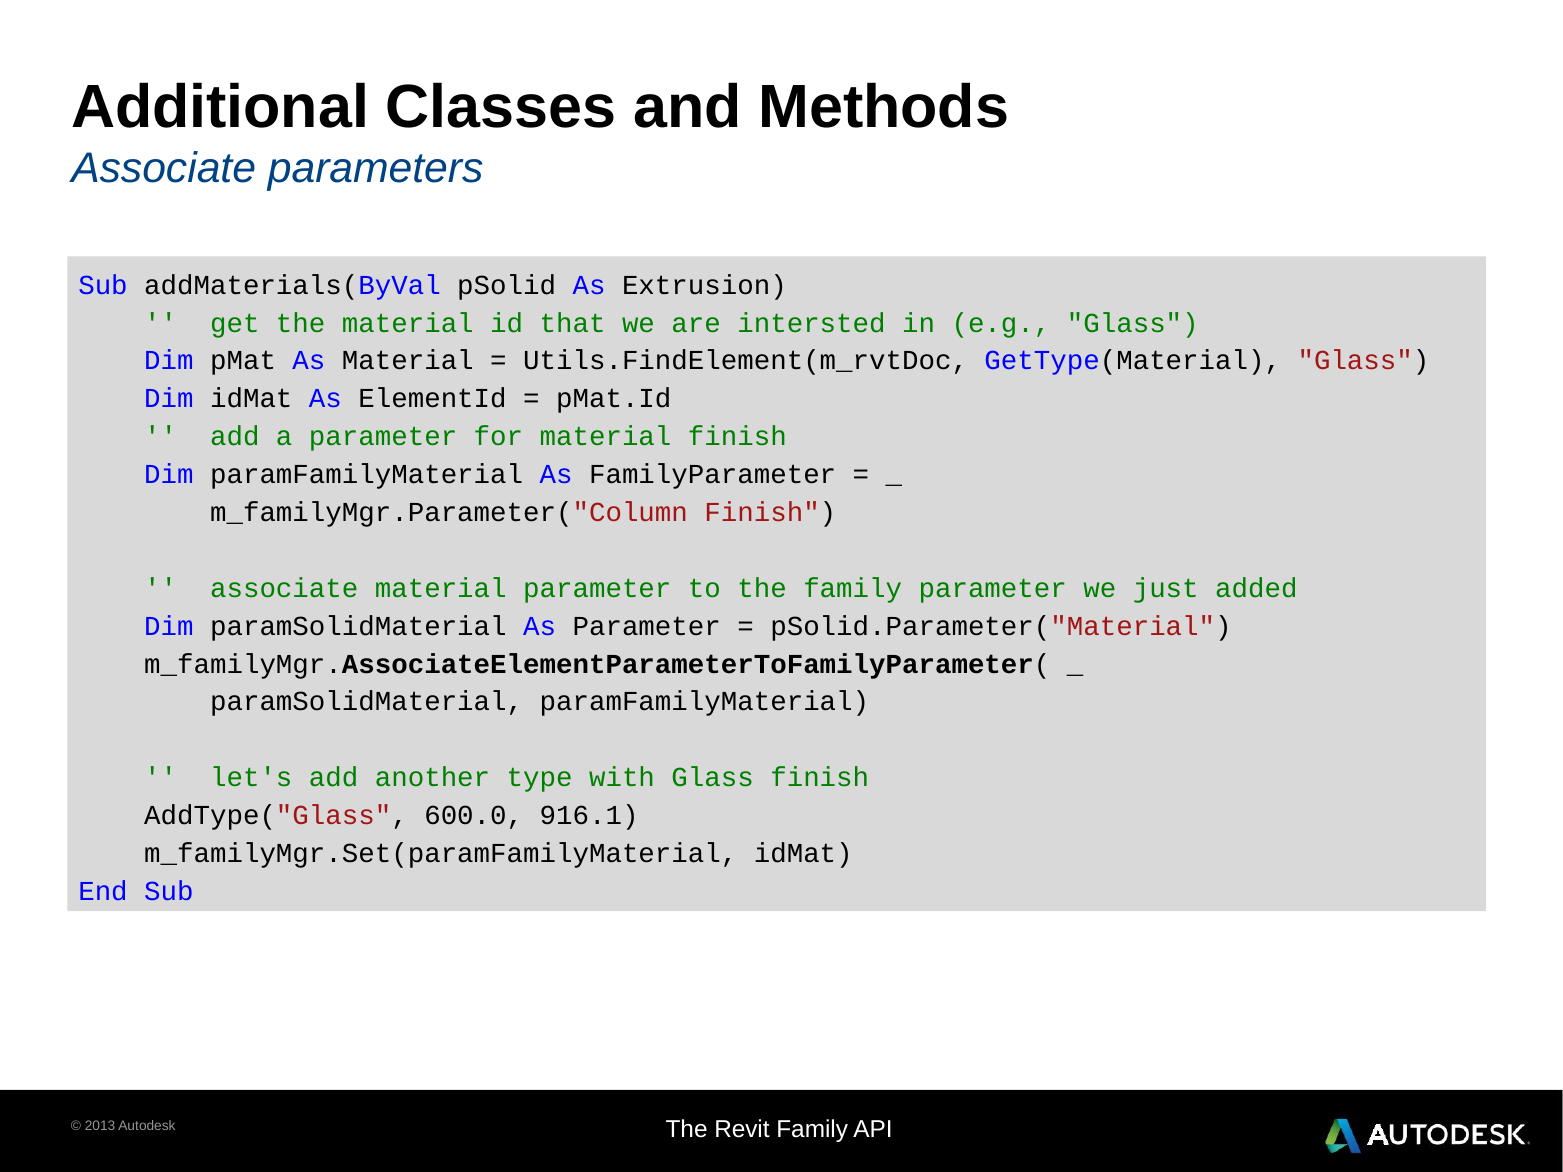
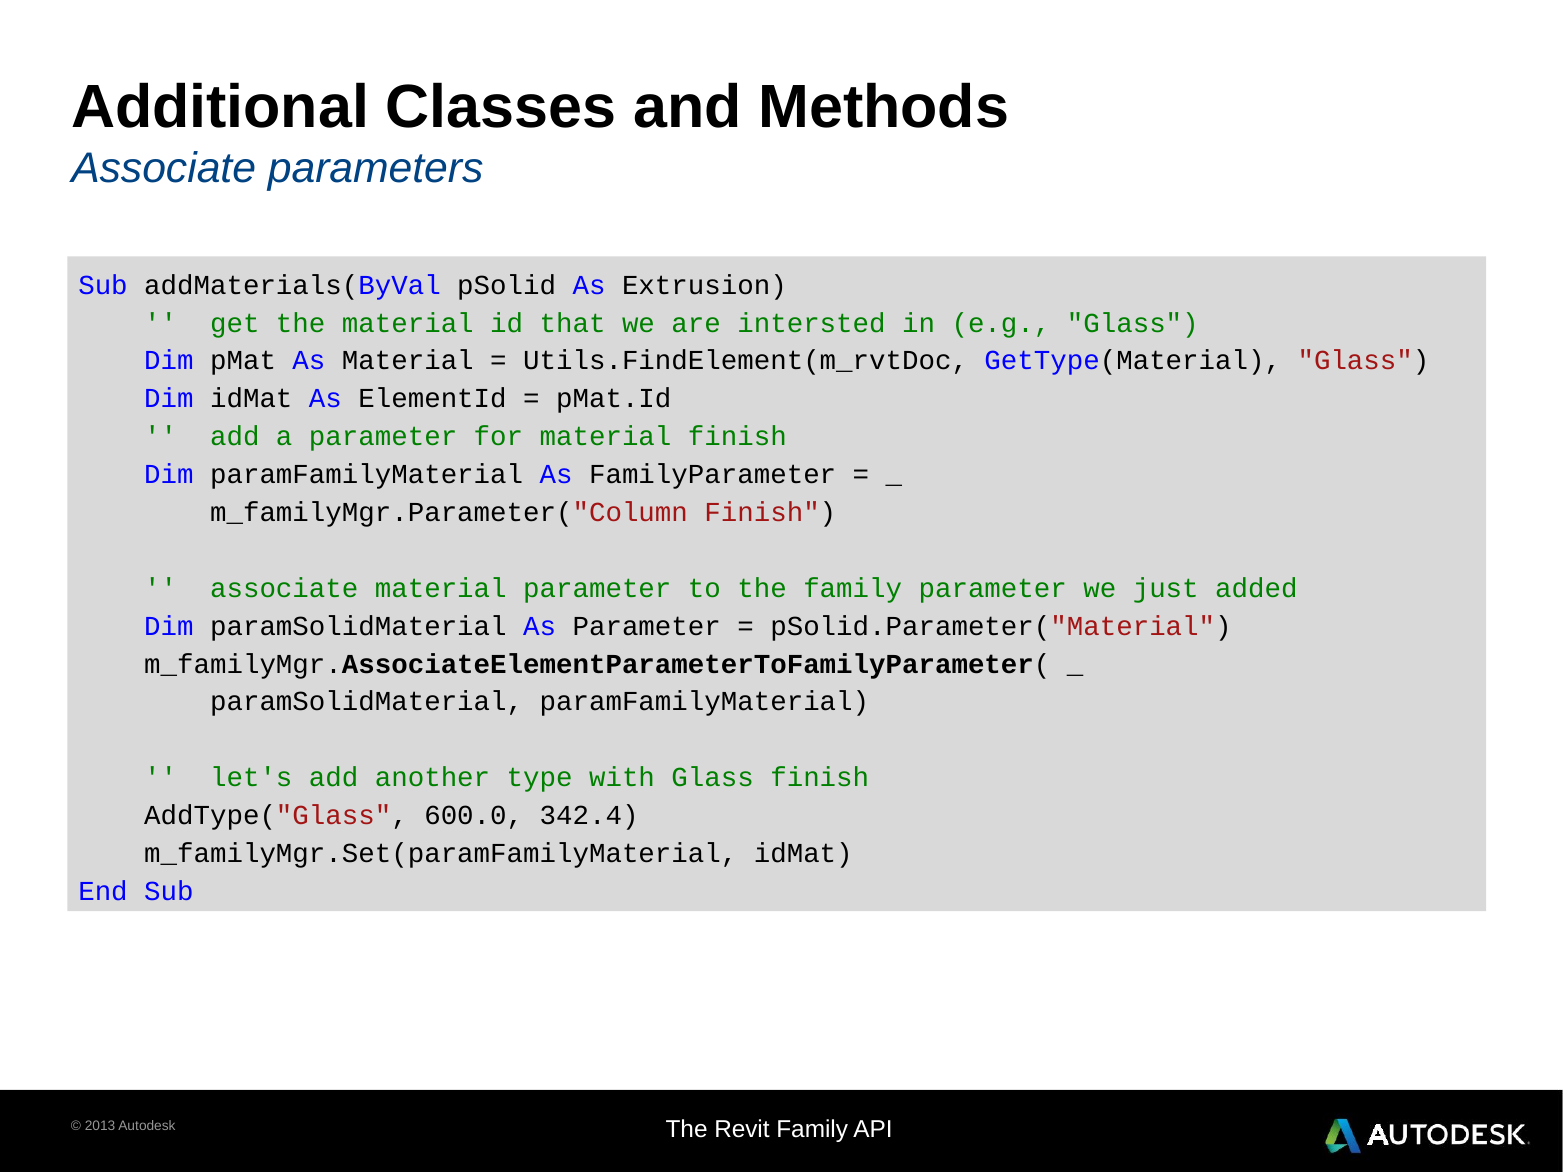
916.1: 916.1 -> 342.4
